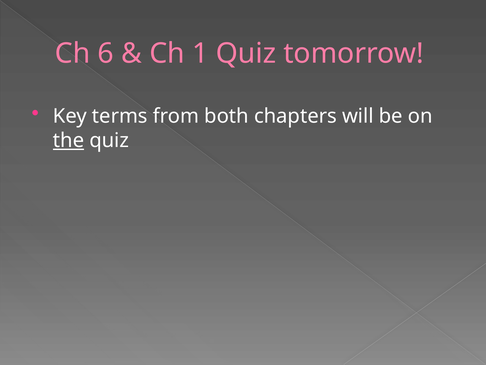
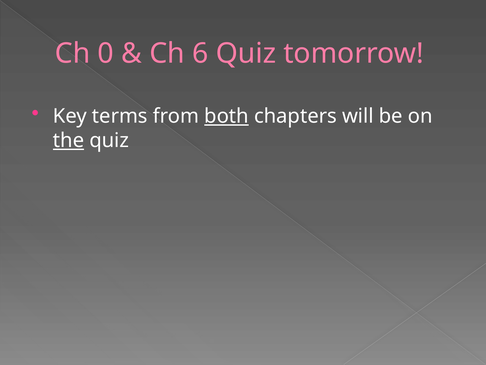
6: 6 -> 0
1: 1 -> 6
both underline: none -> present
